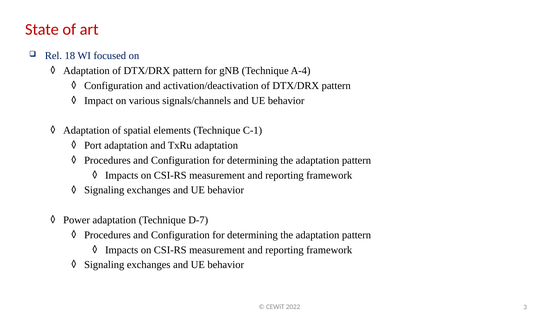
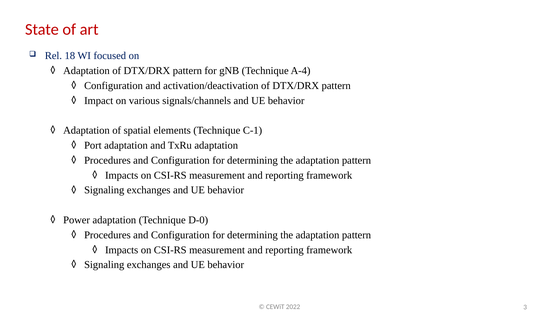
D-7: D-7 -> D-0
